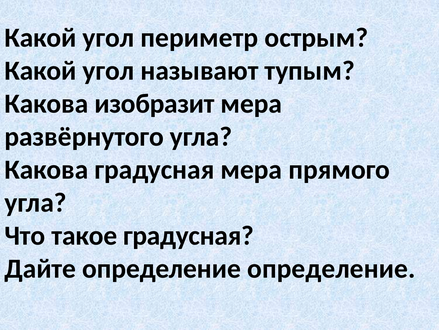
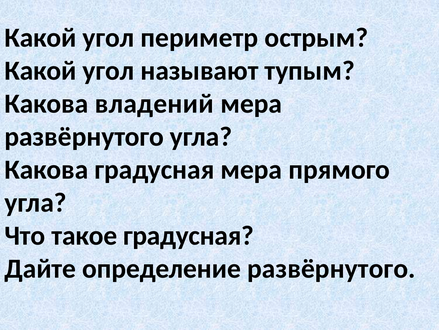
изобразит: изобразит -> владений
определение определение: определение -> развёрнутого
